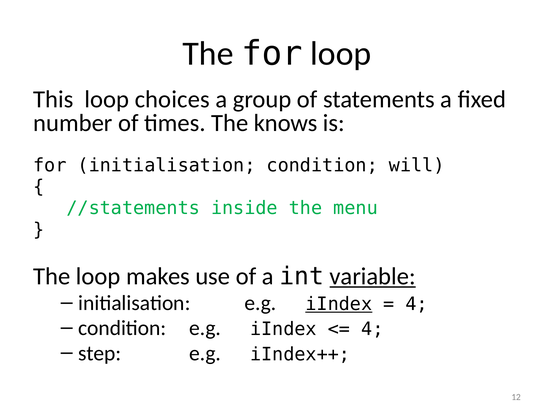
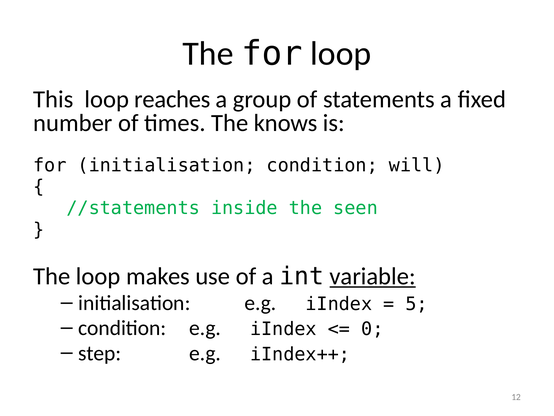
choices: choices -> reaches
menu: menu -> seen
iIndex at (339, 304) underline: present -> none
4 at (417, 304): 4 -> 5
4 at (372, 329): 4 -> 0
